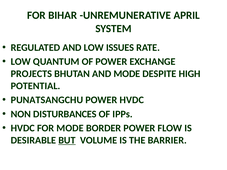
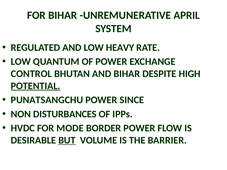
ISSUES: ISSUES -> HEAVY
PROJECTS: PROJECTS -> CONTROL
AND MODE: MODE -> BIHAR
POTENTIAL underline: none -> present
POWER HVDC: HVDC -> SINCE
